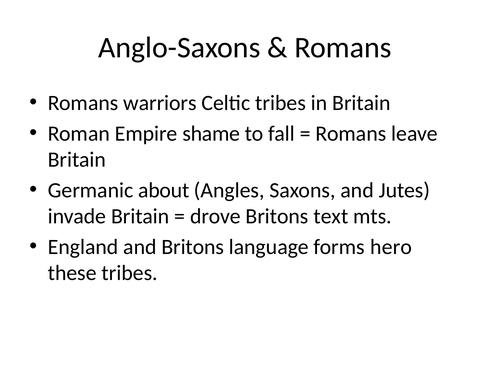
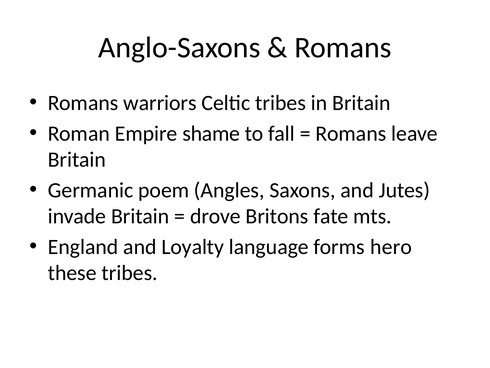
about: about -> poem
text: text -> fate
and Britons: Britons -> Loyalty
